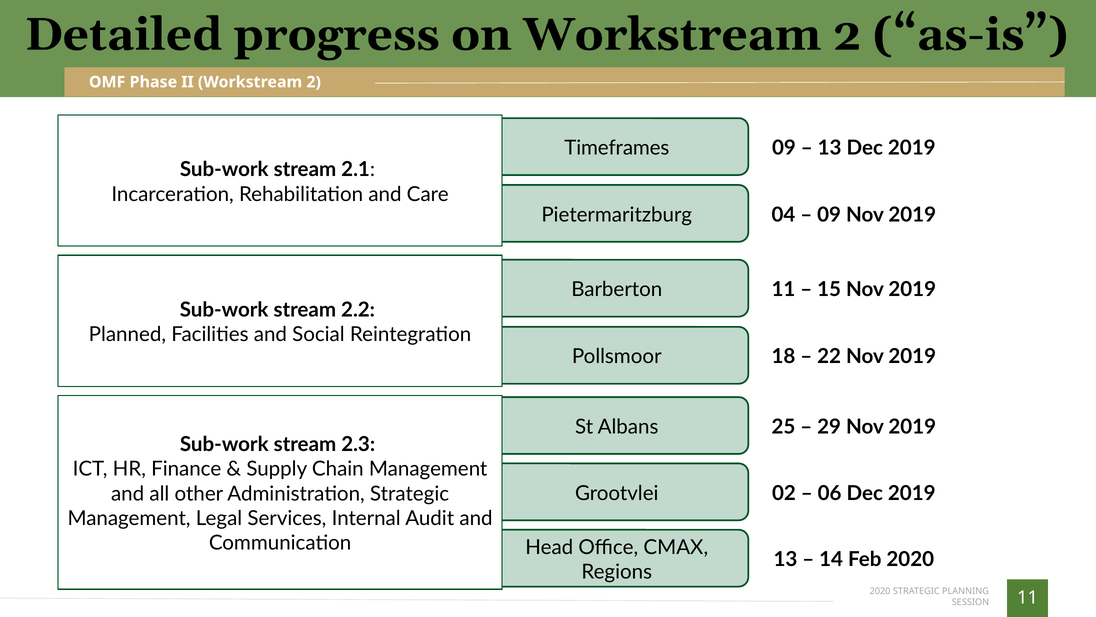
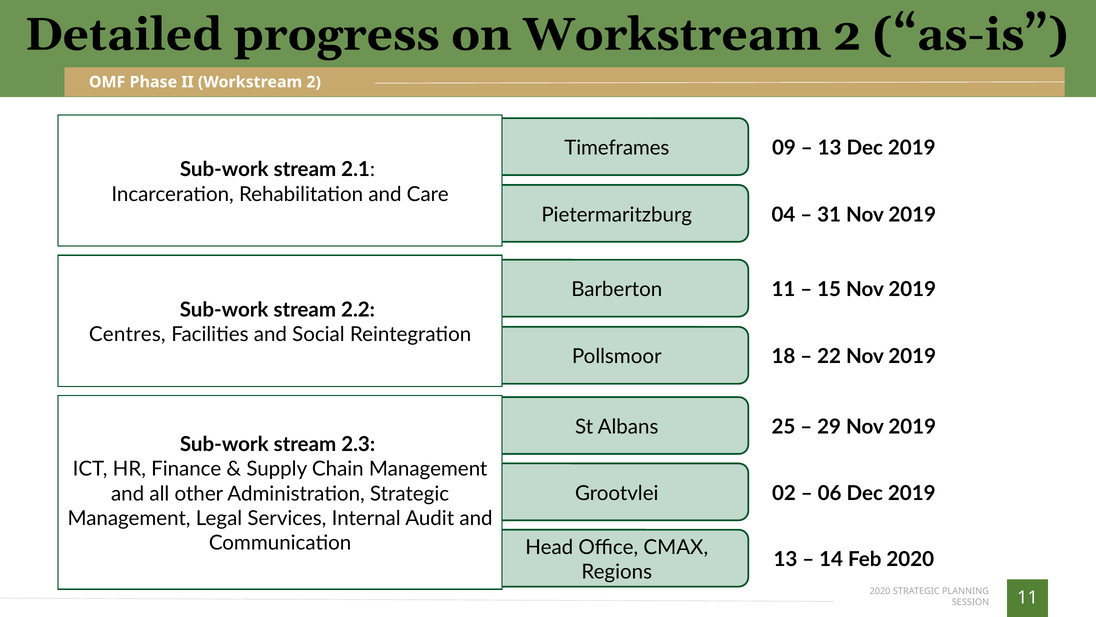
09 at (829, 215): 09 -> 31
Planned: Planned -> Centres
